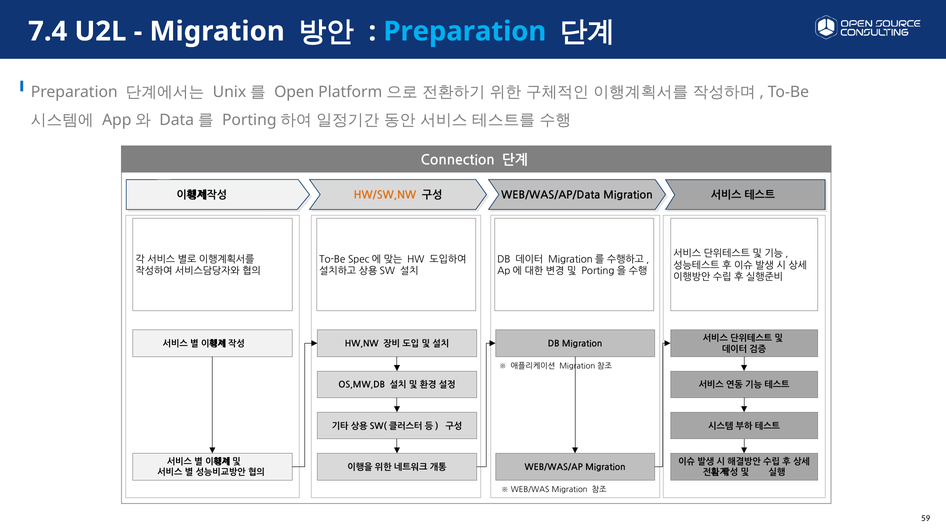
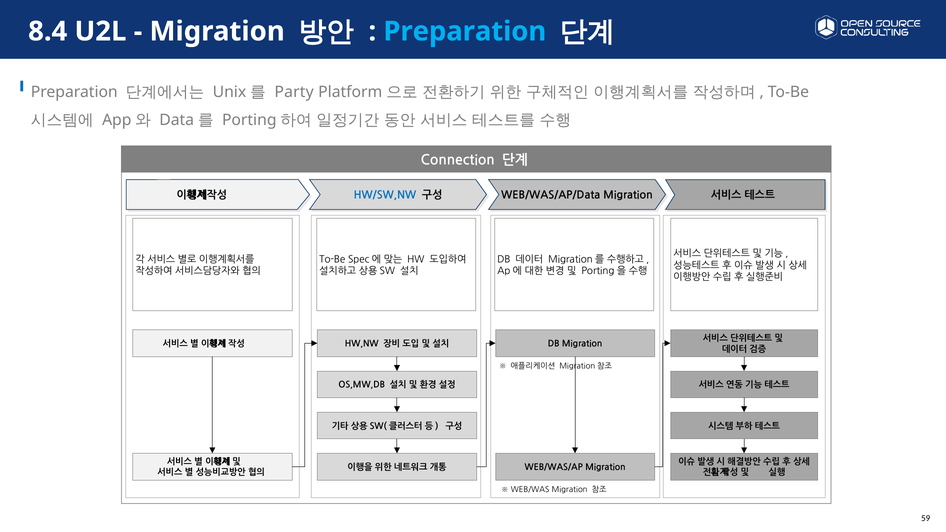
7.4: 7.4 -> 8.4
Open: Open -> Party
HW/SW,NW colour: orange -> blue
